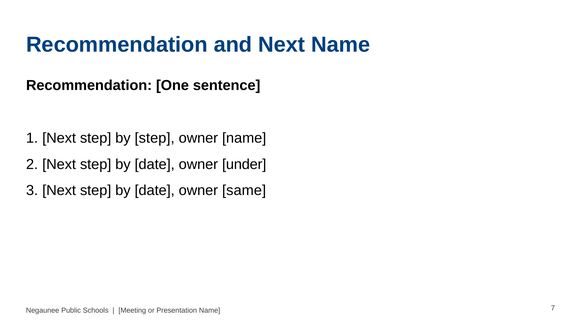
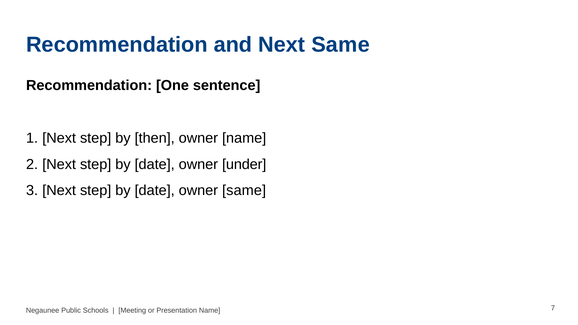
Next Name: Name -> Same
by step: step -> then
